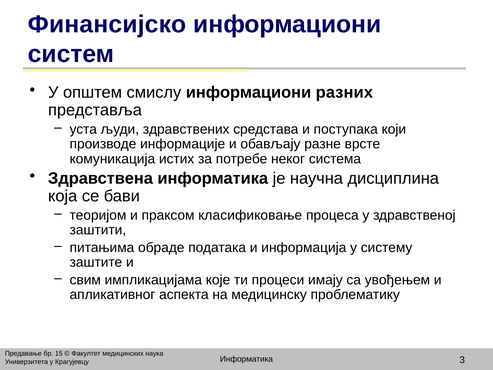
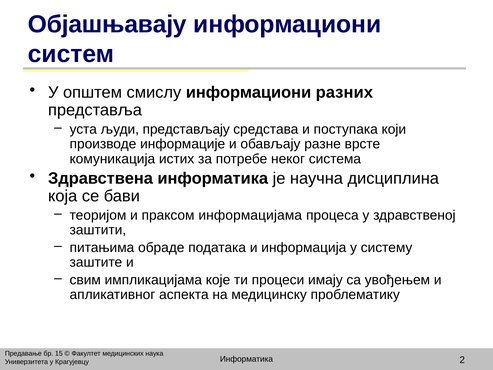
Финансијско: Финансијско -> Објашњавају
здравствених: здравствених -> представљају
класификовање: класификовање -> информацијама
3: 3 -> 2
